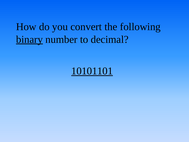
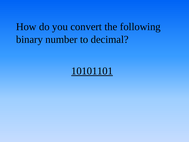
binary underline: present -> none
